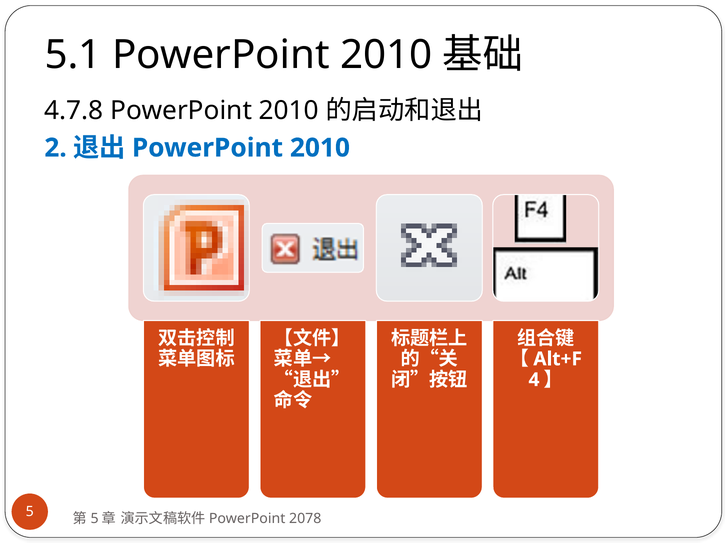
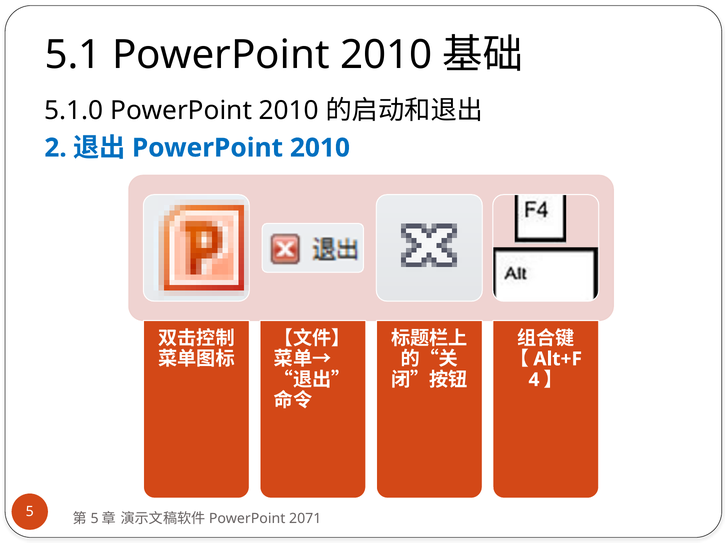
4.7.8: 4.7.8 -> 5.1.0
2078: 2078 -> 2071
